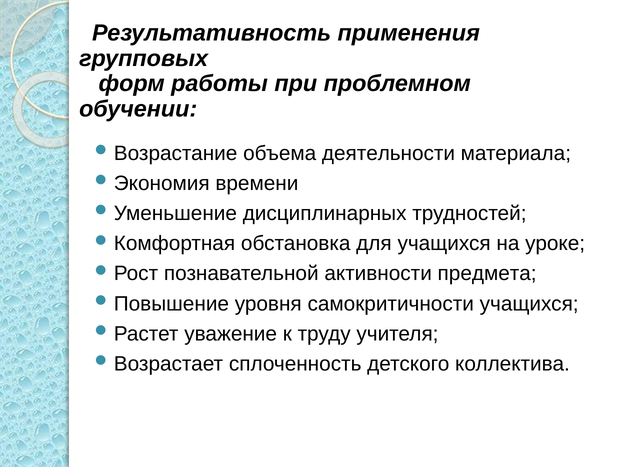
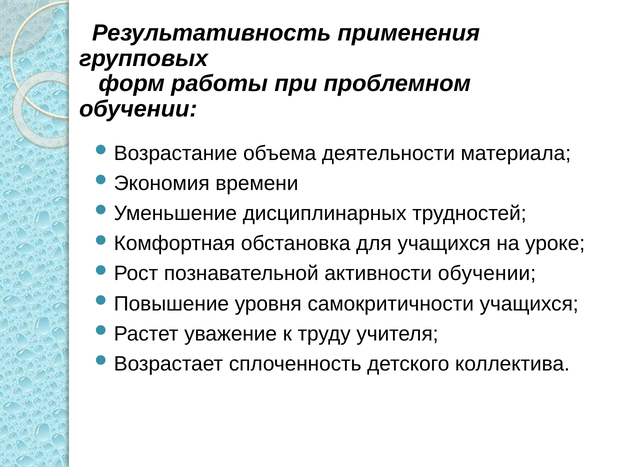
активности предмета: предмета -> обучении
